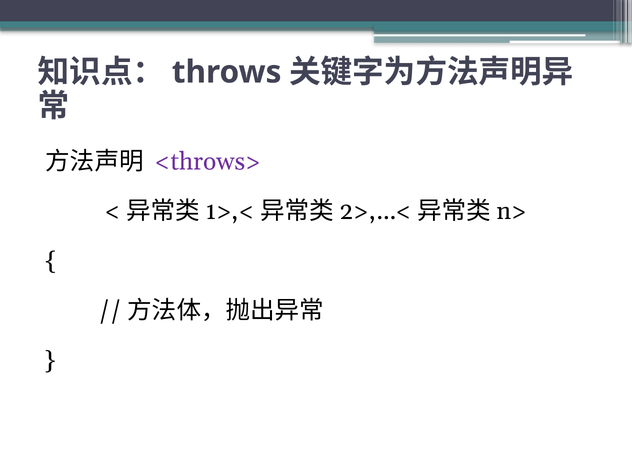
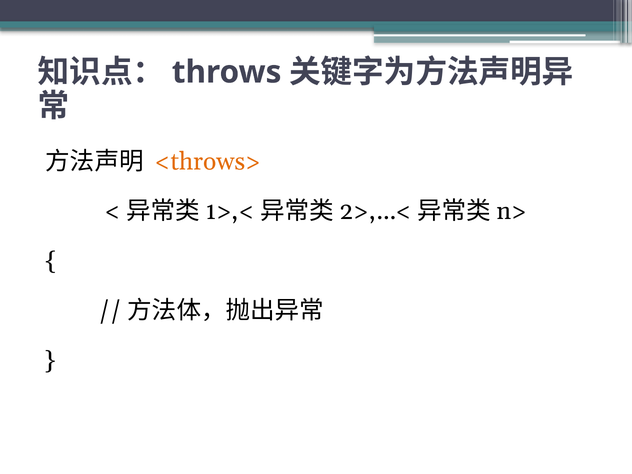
<throws> colour: purple -> orange
